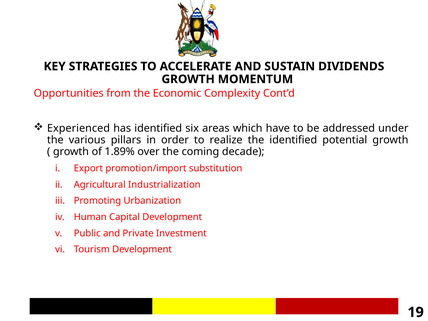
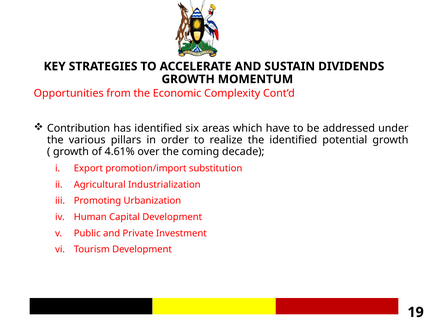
Experienced: Experienced -> Contribution
1.89%: 1.89% -> 4.61%
